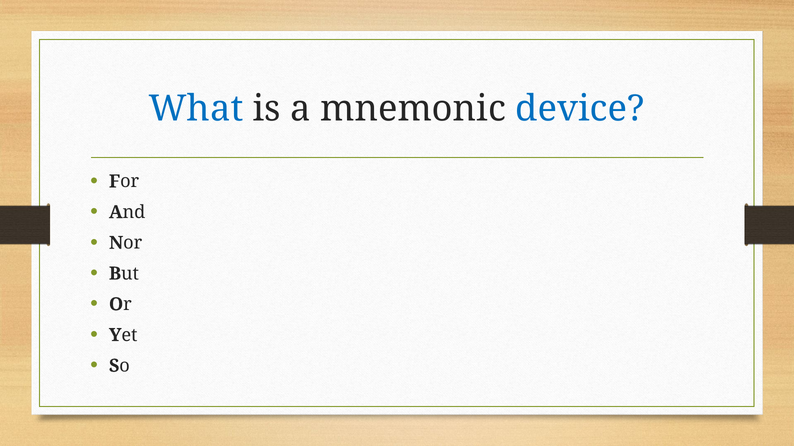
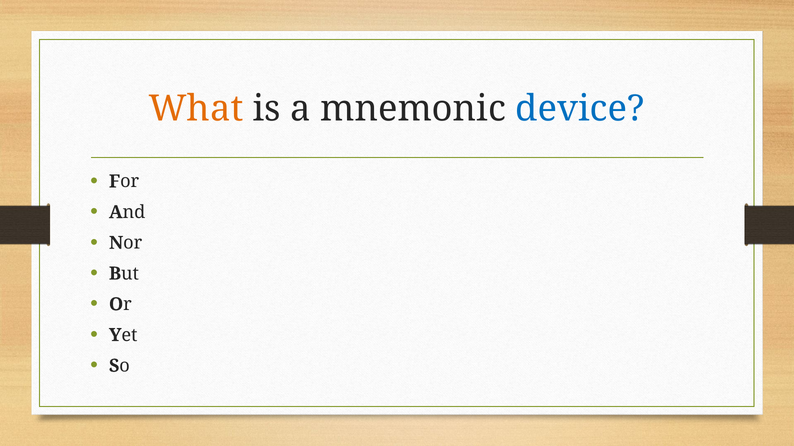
What colour: blue -> orange
